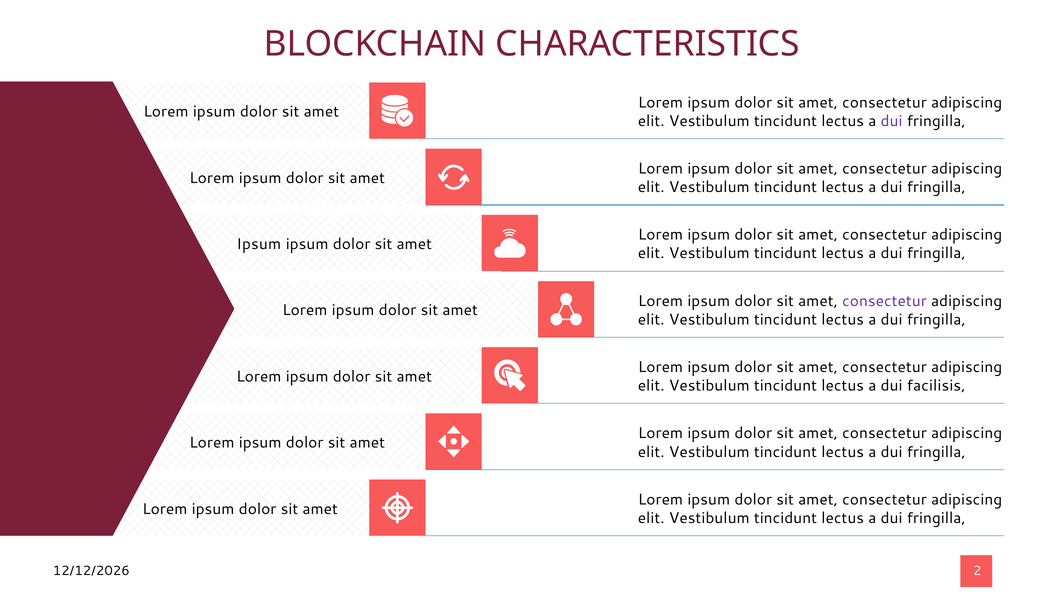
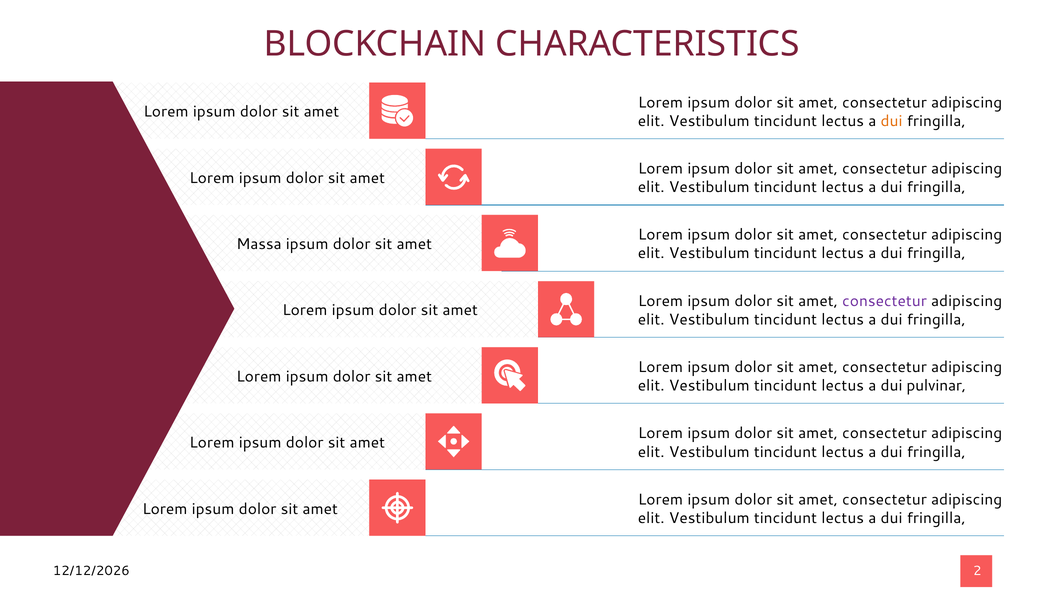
dui at (892, 121) colour: purple -> orange
Ipsum at (259, 244): Ipsum -> Massa
facilisis: facilisis -> pulvinar
